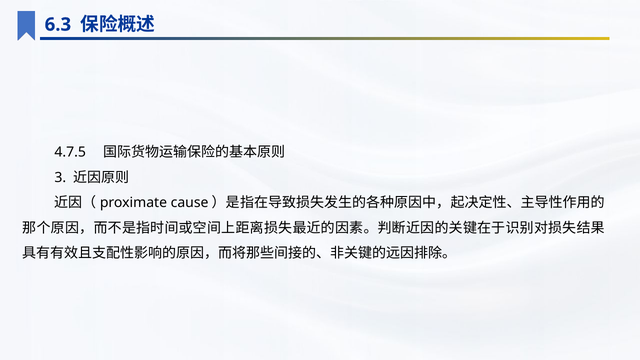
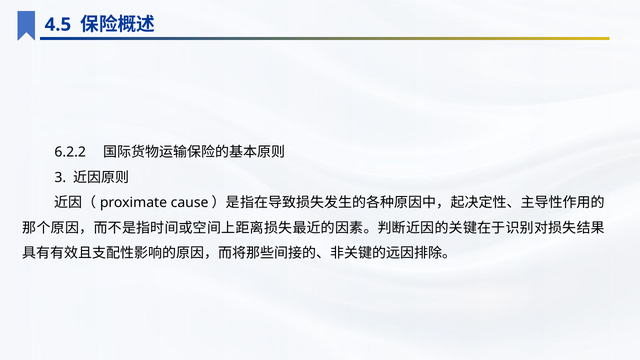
6.3: 6.3 -> 4.5
4.7.5: 4.7.5 -> 6.2.2
